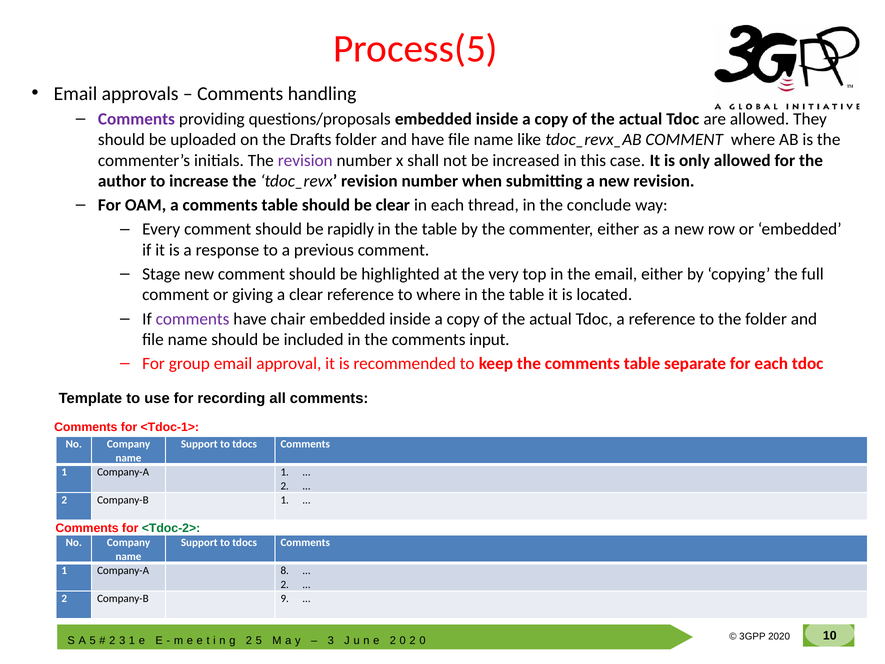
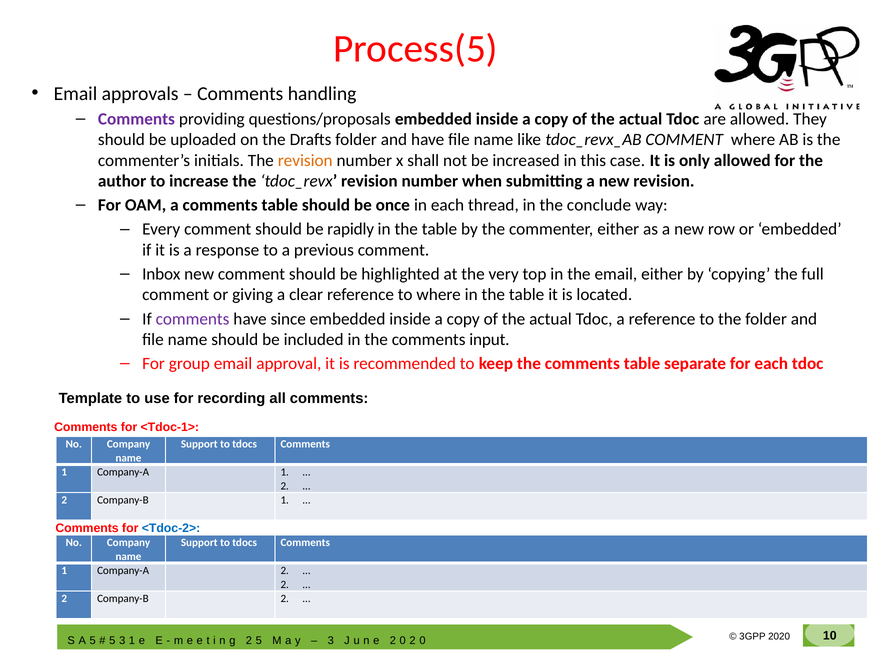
revision at (305, 160) colour: purple -> orange
be clear: clear -> once
Stage: Stage -> Inbox
chair: chair -> since
<Tdoc-2> colour: green -> blue
Company-A 8: 8 -> 2
Company-B 9: 9 -> 2
2 at (112, 640): 2 -> 5
